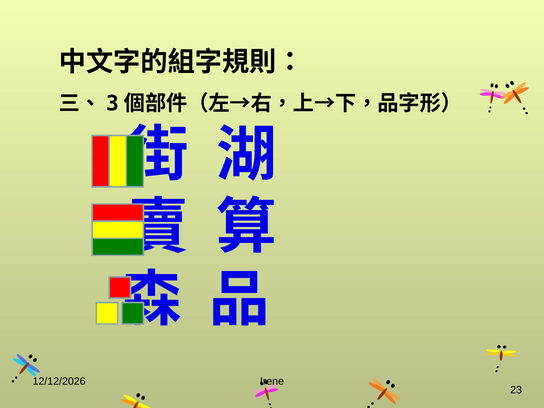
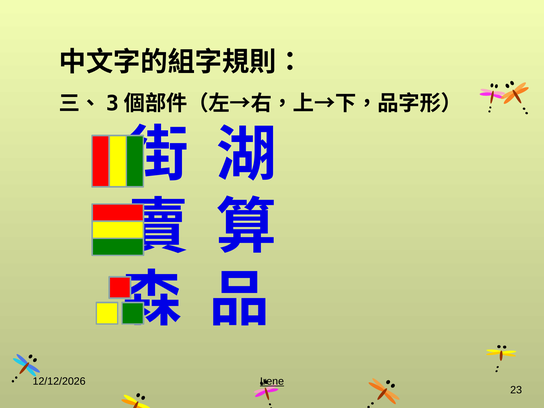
Irene underline: none -> present
